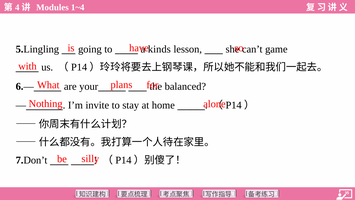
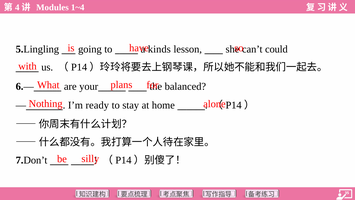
game: game -> could
invite: invite -> ready
